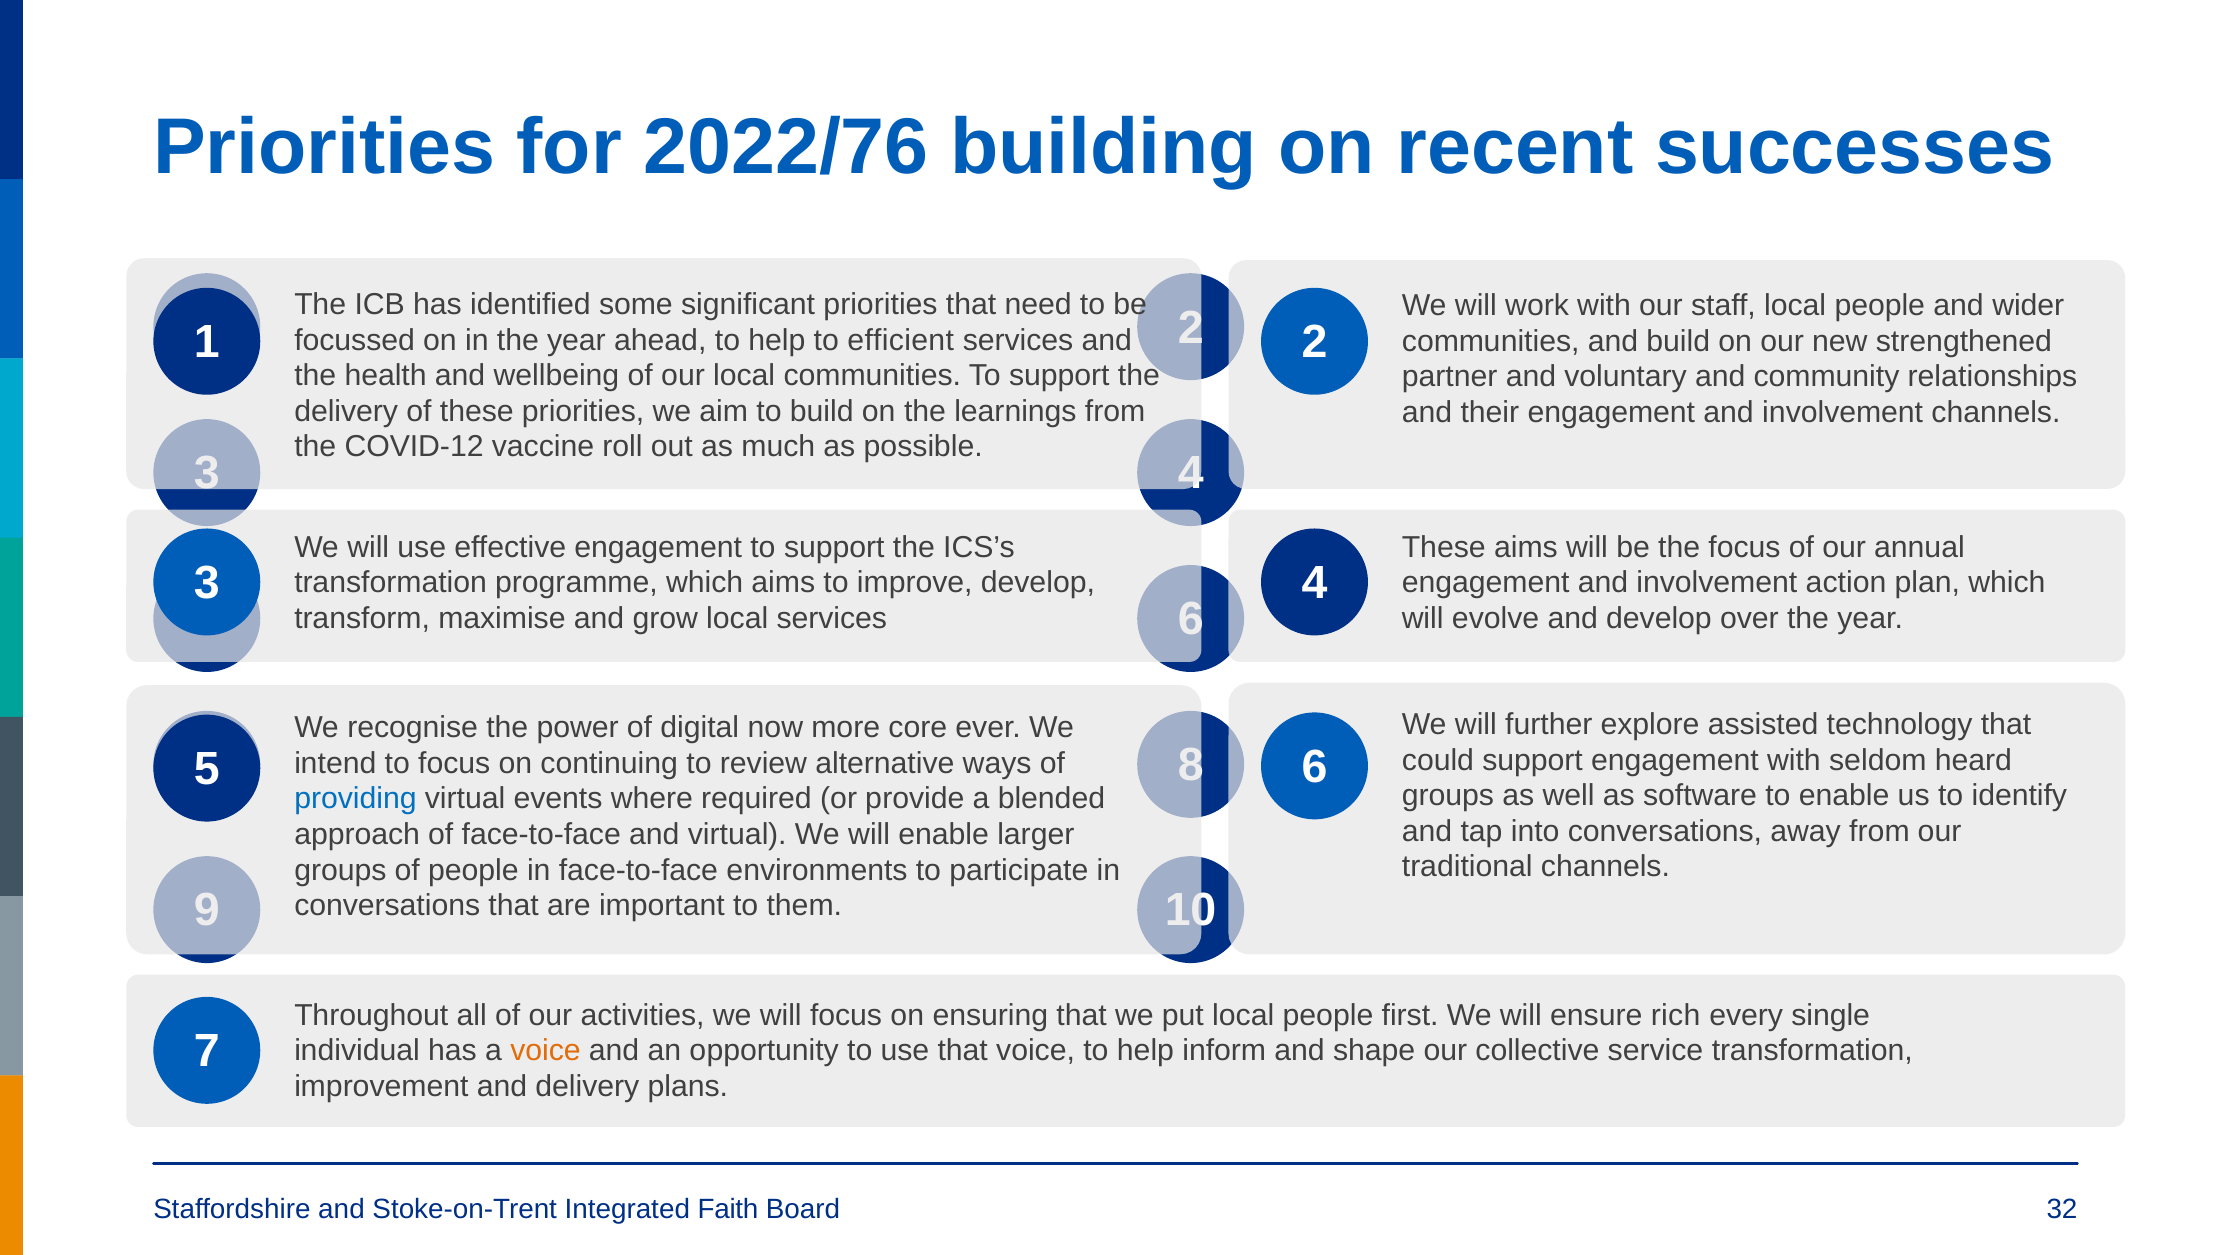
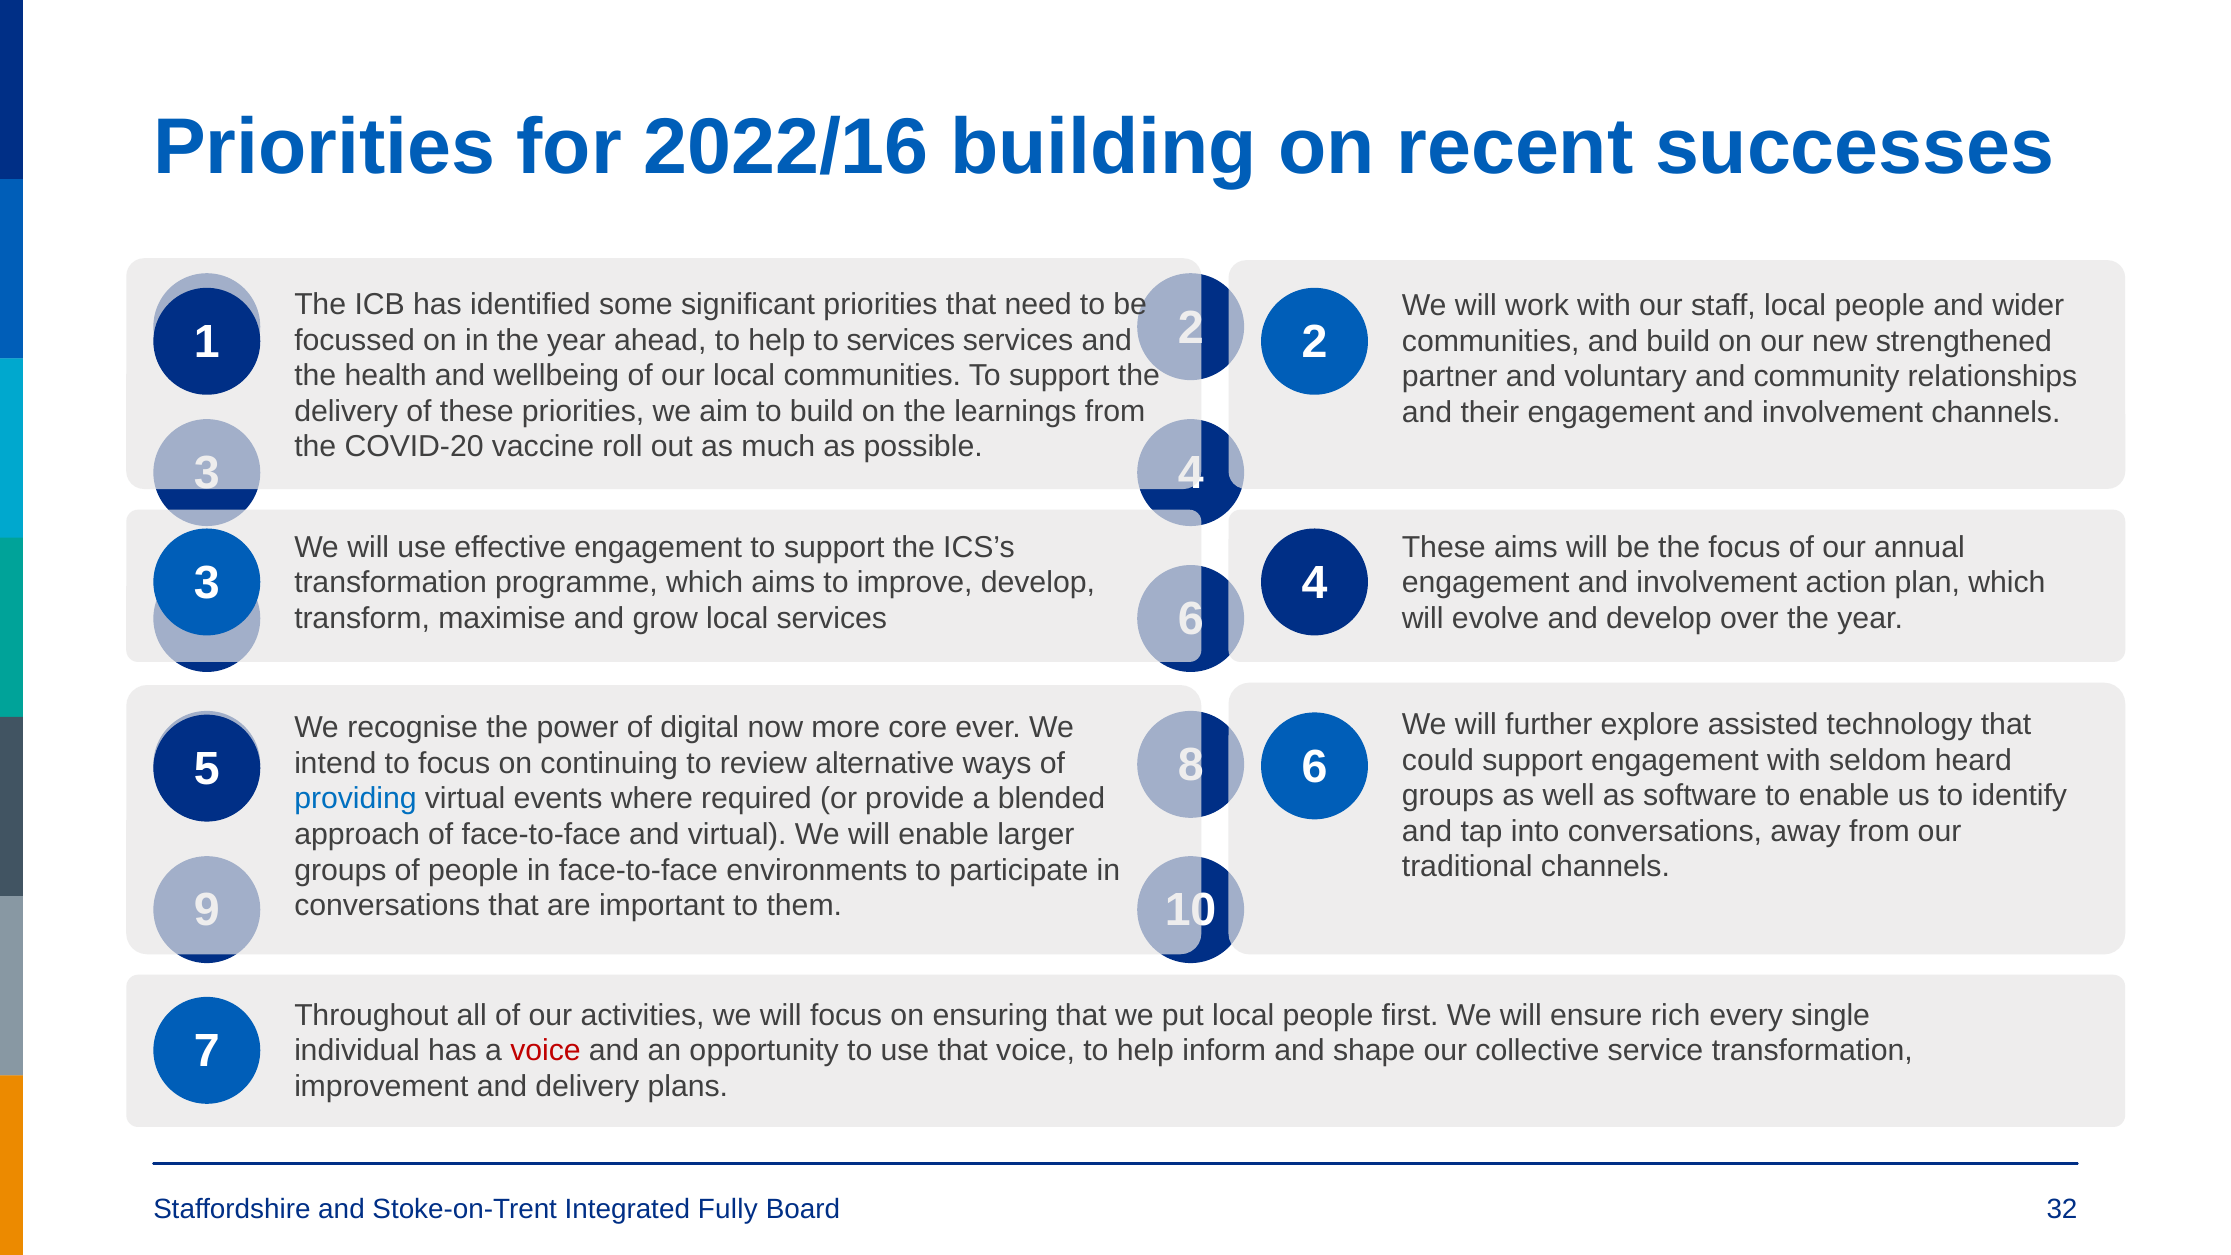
2022/76: 2022/76 -> 2022/16
to efficient: efficient -> services
COVID-12: COVID-12 -> COVID-20
voice at (545, 1051) colour: orange -> red
Faith: Faith -> Fully
